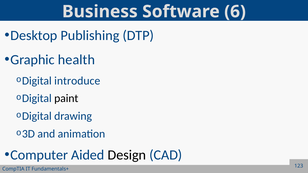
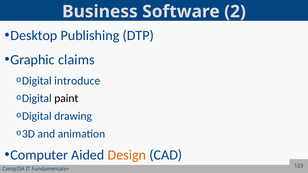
6: 6 -> 2
health: health -> claims
Design colour: black -> orange
